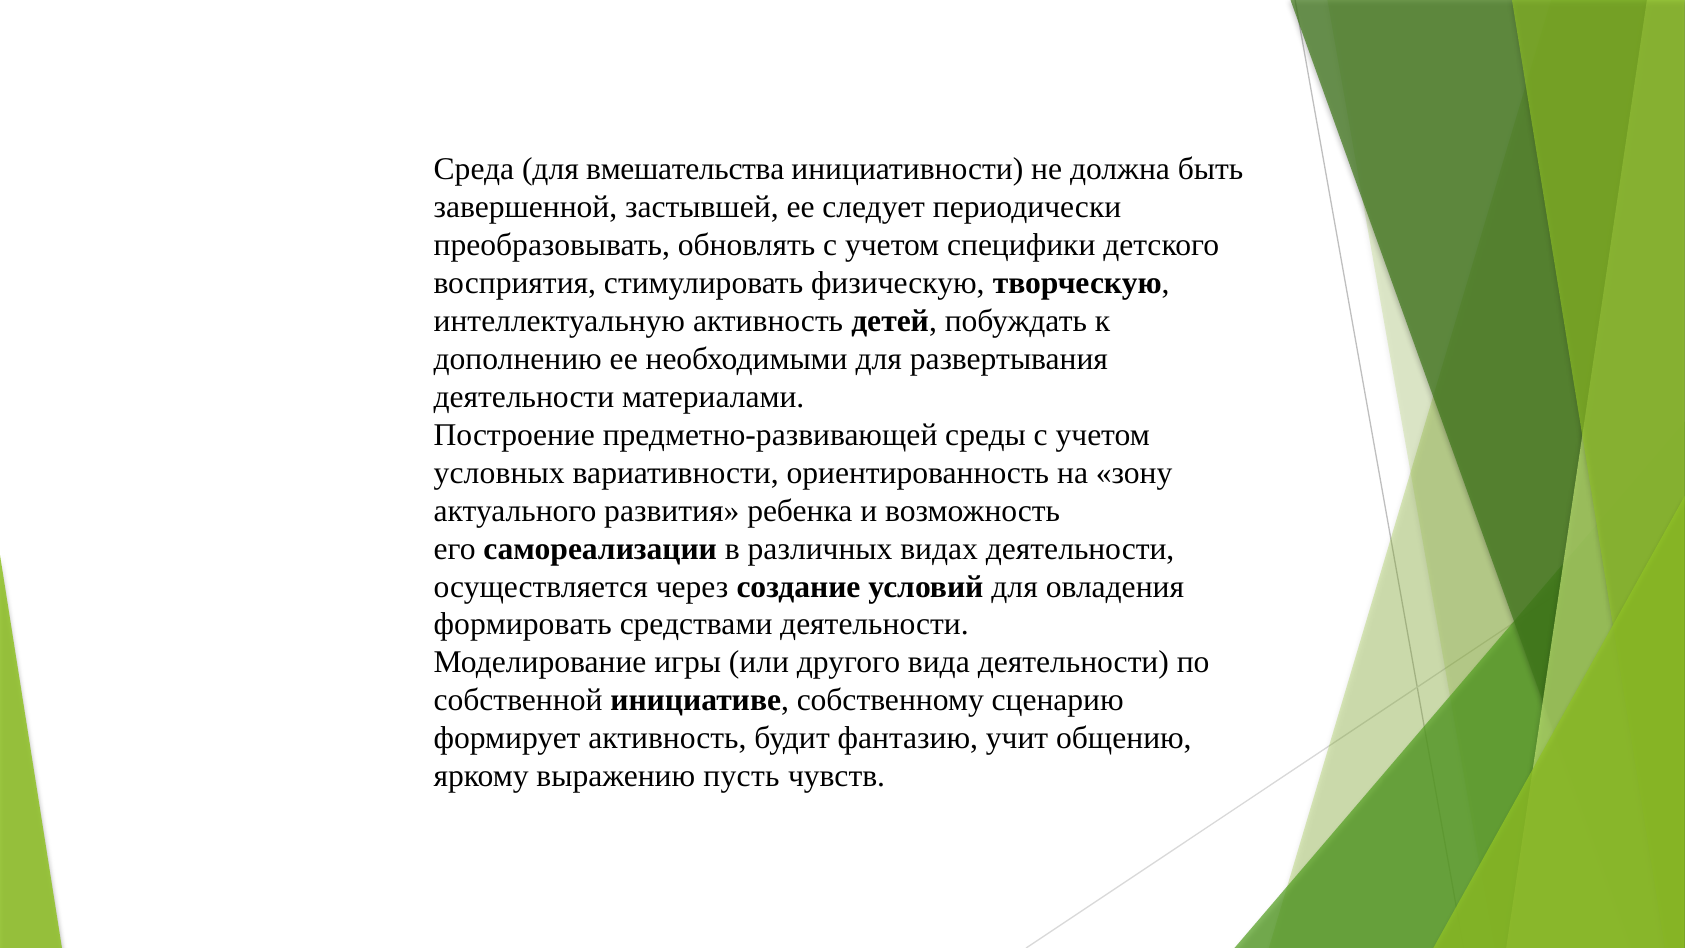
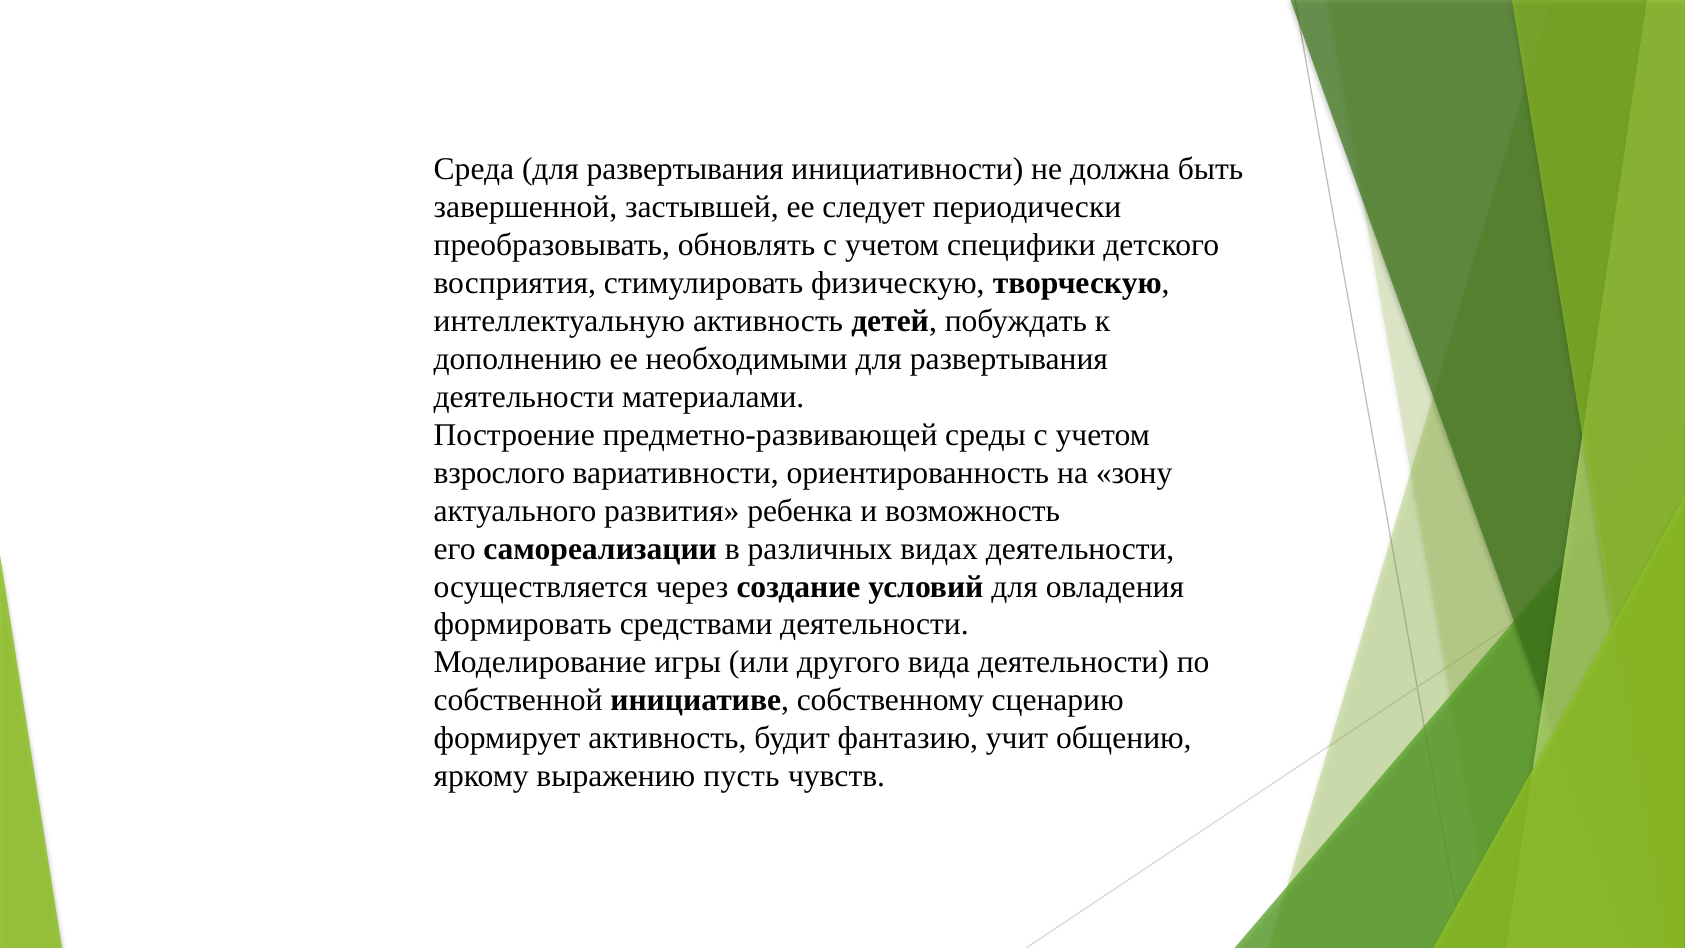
Среда для вмешательства: вмешательства -> развертывания
условных: условных -> взрослого
